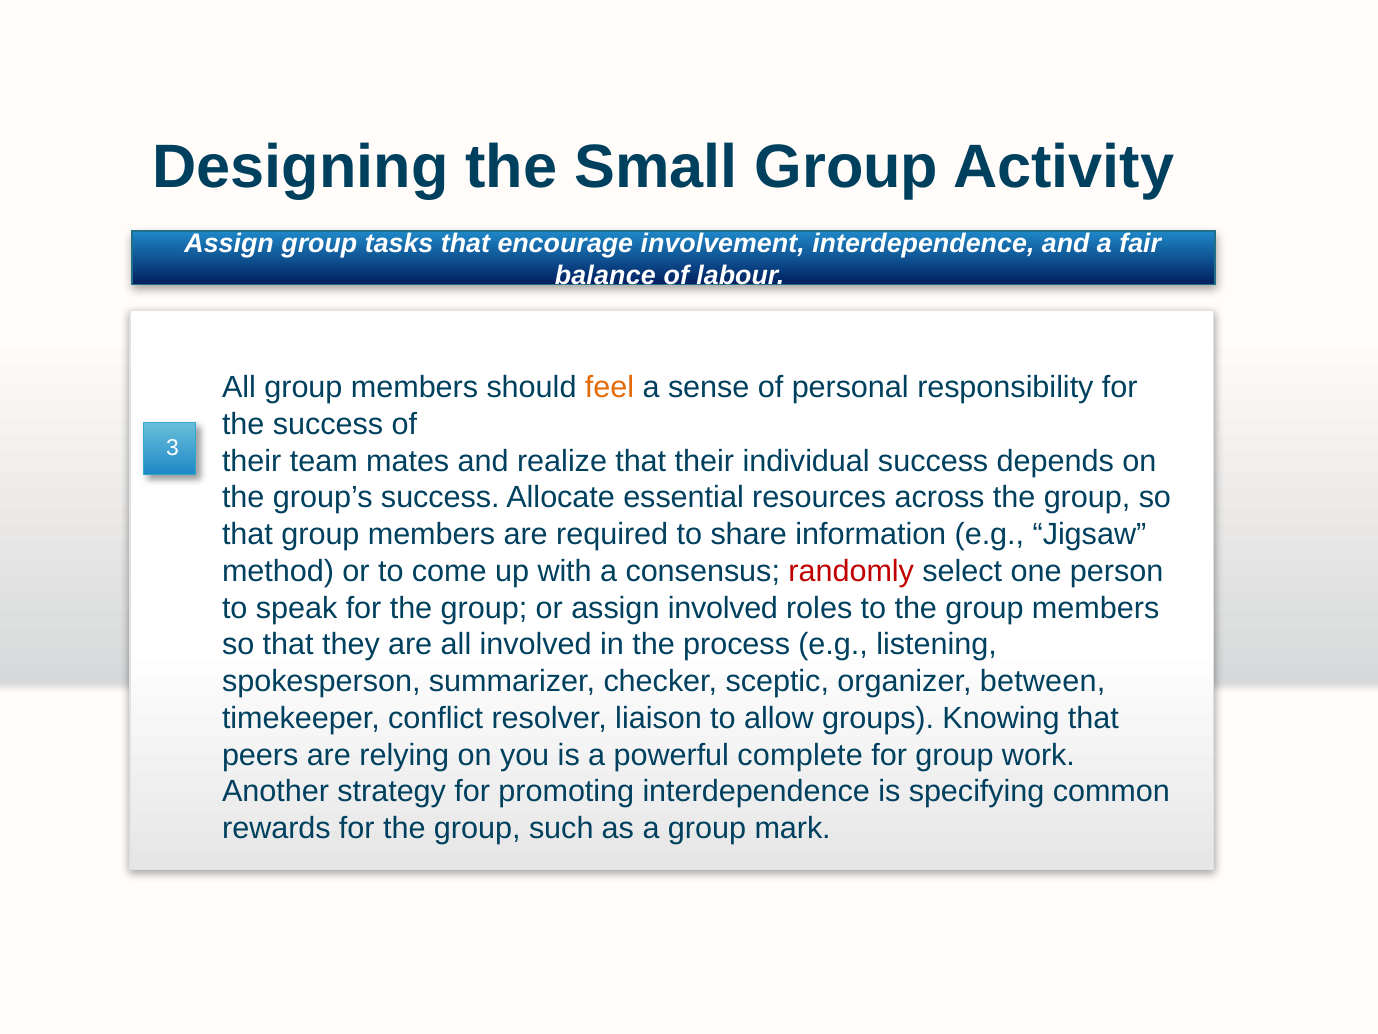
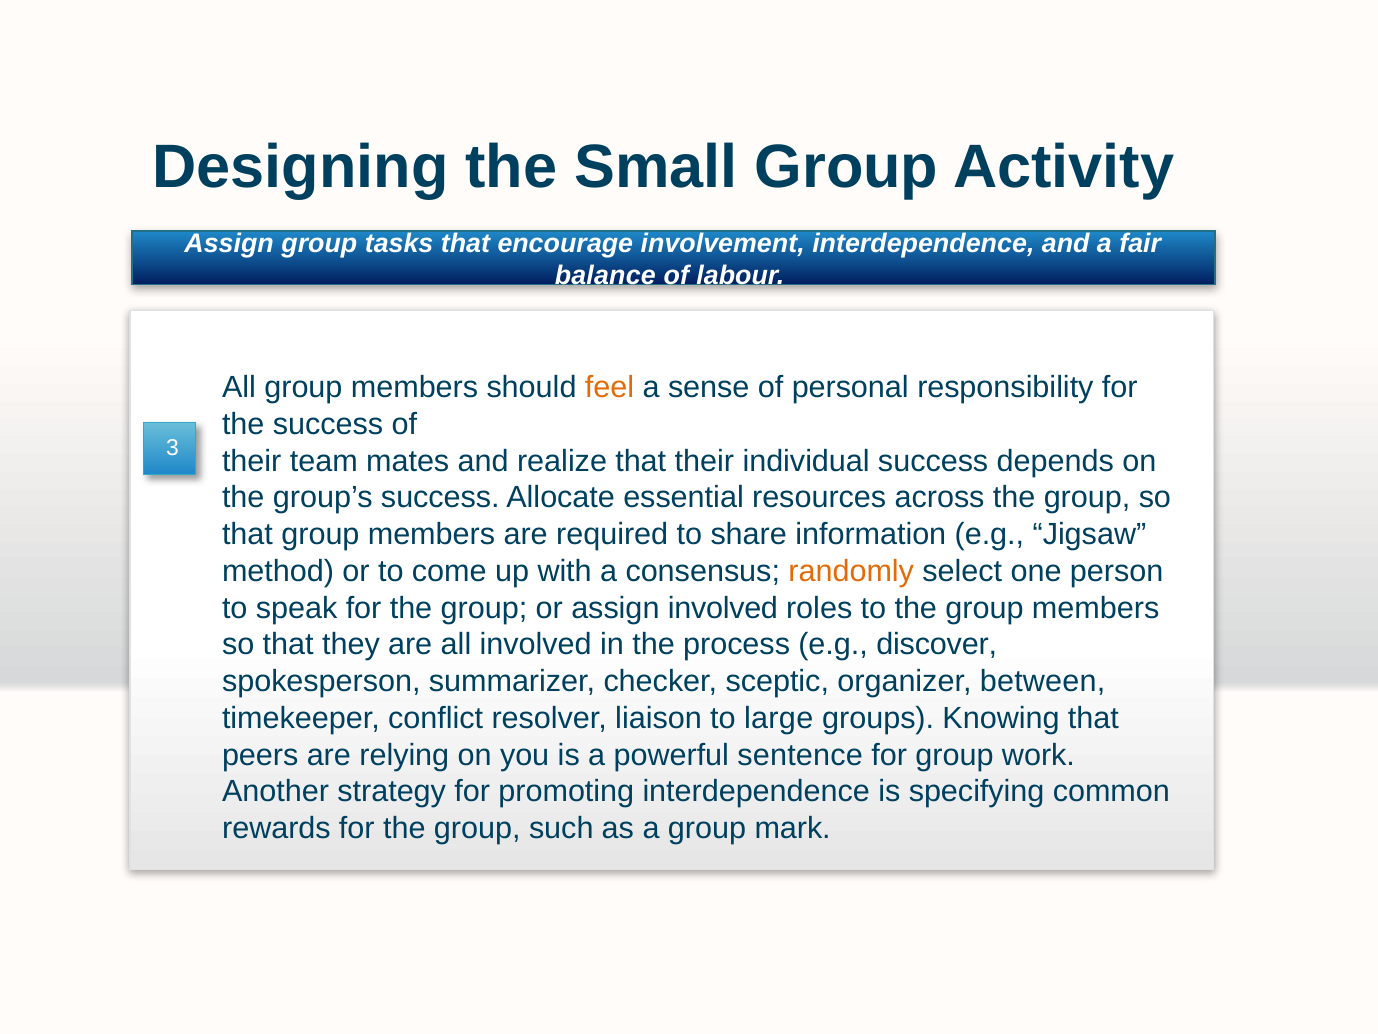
randomly colour: red -> orange
listening: listening -> discover
allow: allow -> large
complete: complete -> sentence
